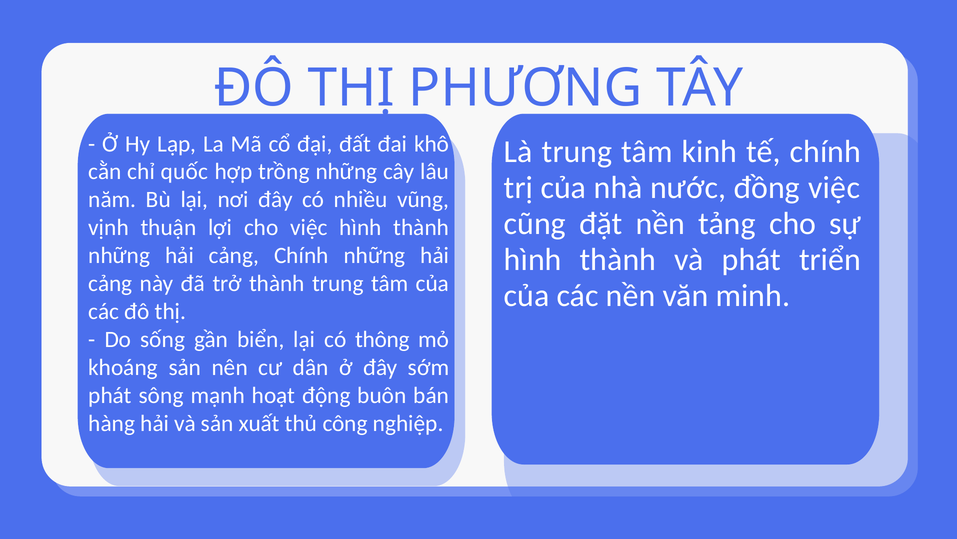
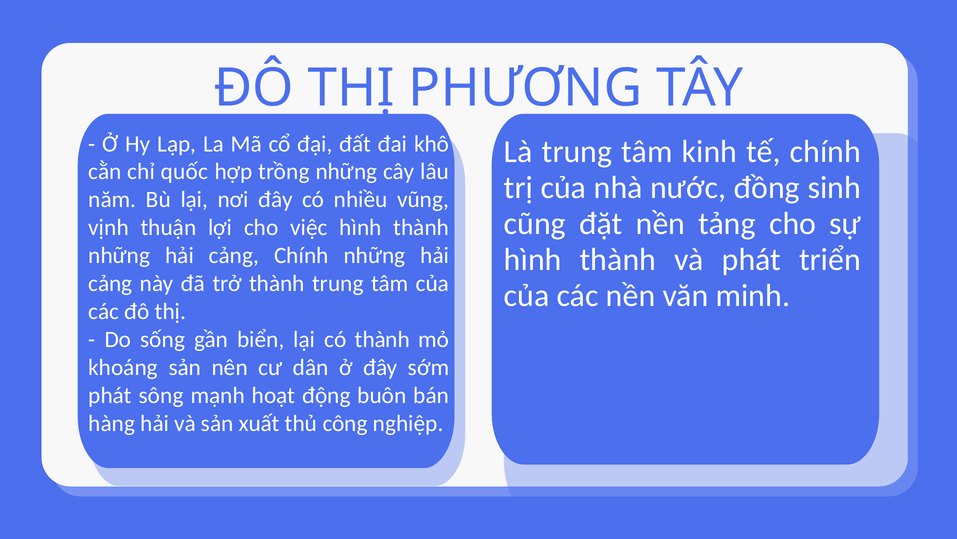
đồng việc: việc -> sinh
có thông: thông -> thành
